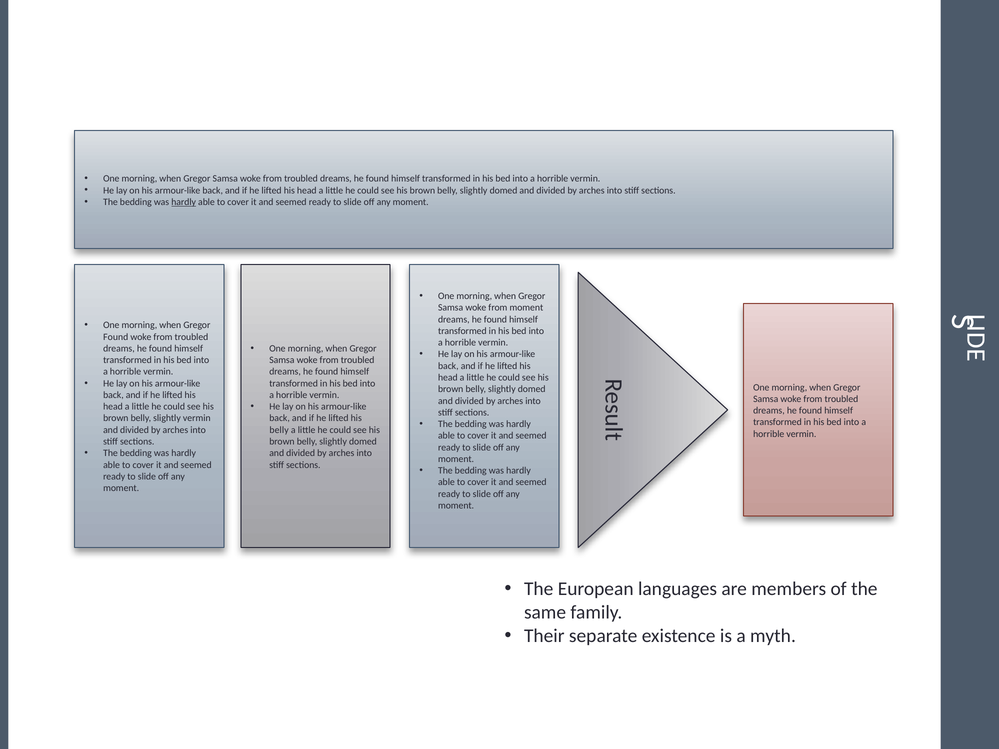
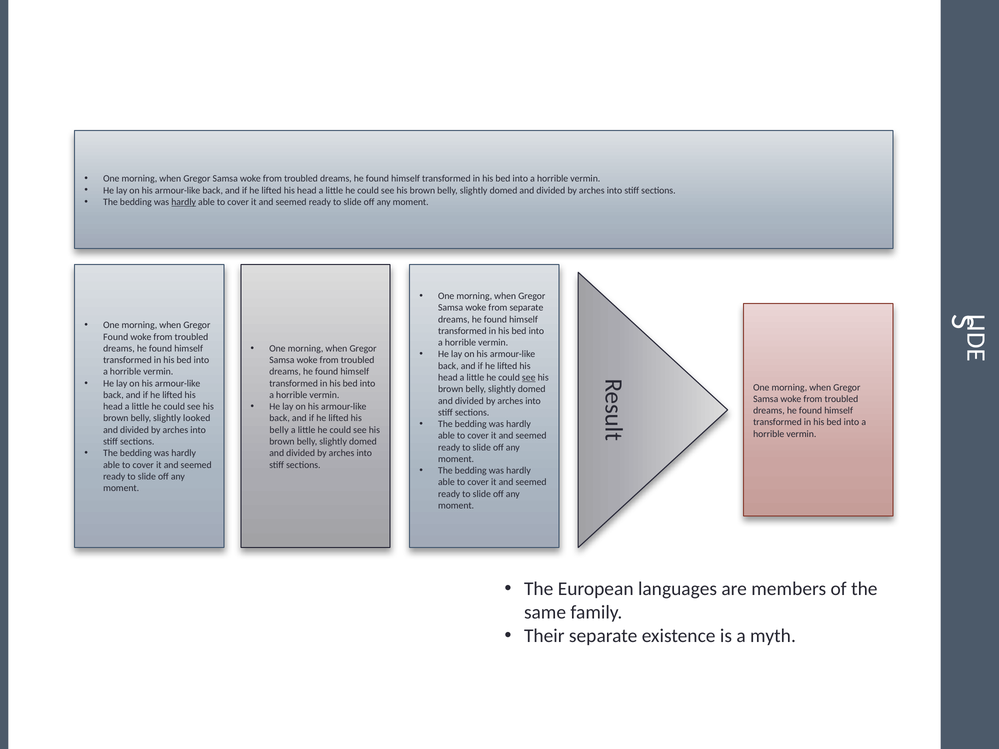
from moment: moment -> separate
see at (529, 378) underline: none -> present
slightly vermin: vermin -> looked
